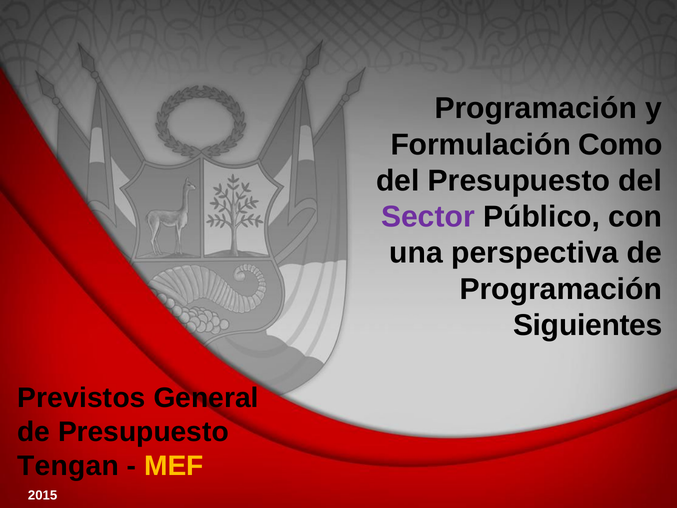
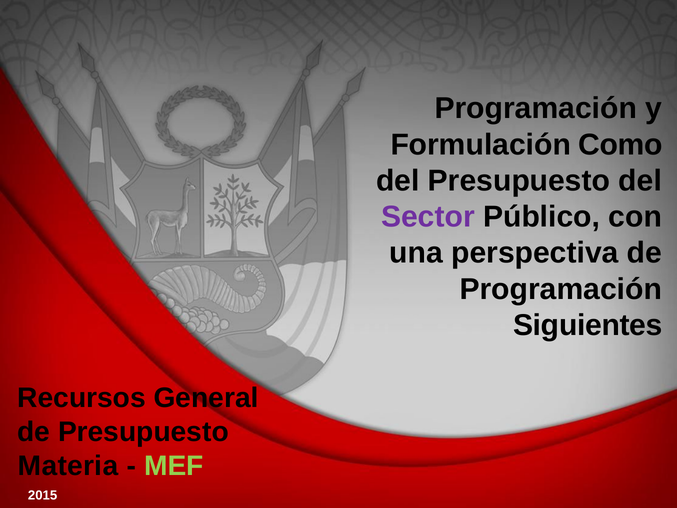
Previstos: Previstos -> Recursos
Tengan: Tengan -> Materia
MEF colour: yellow -> light green
